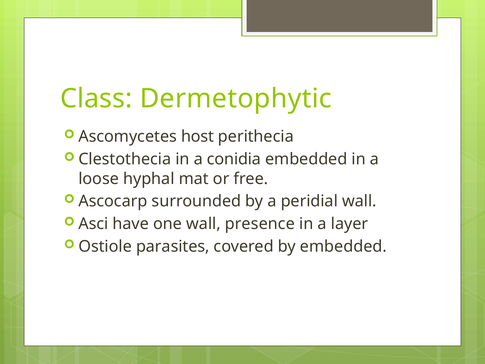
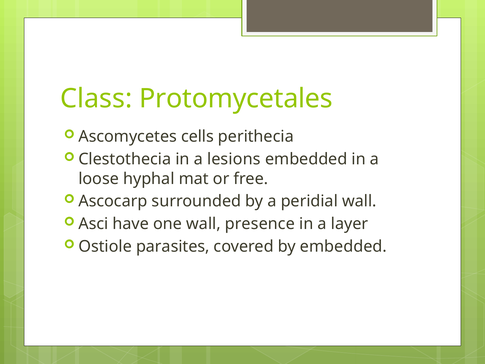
Dermetophytic: Dermetophytic -> Protomycetales
host: host -> cells
conidia: conidia -> lesions
